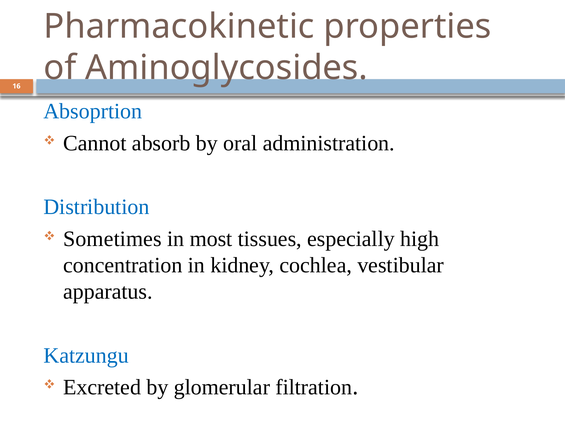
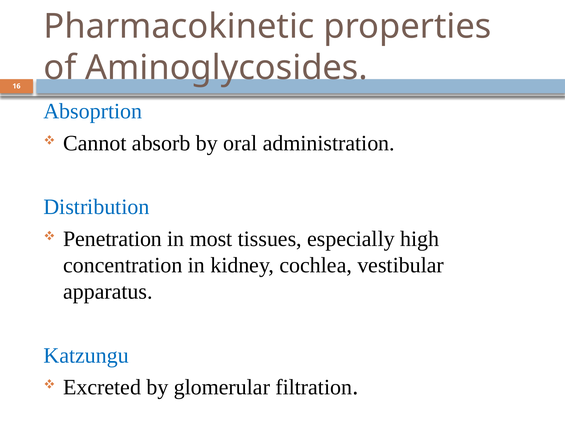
Sometimes: Sometimes -> Penetration
